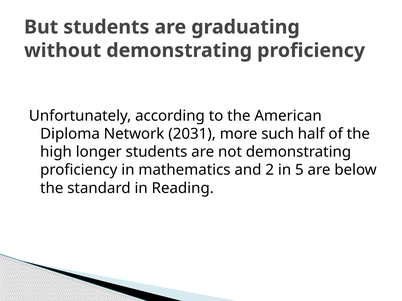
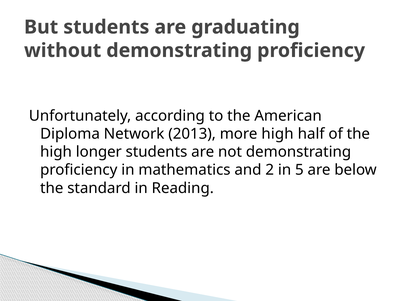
2031: 2031 -> 2013
more such: such -> high
